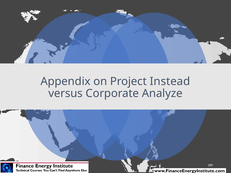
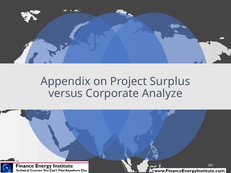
Instead: Instead -> Surplus
